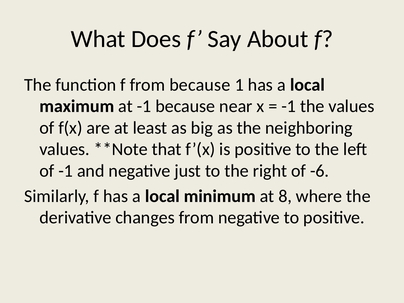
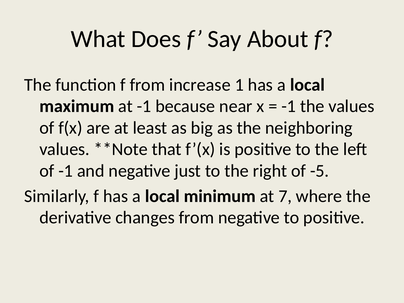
from because: because -> increase
-6: -6 -> -5
8: 8 -> 7
